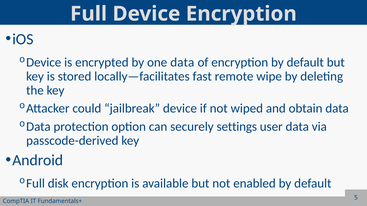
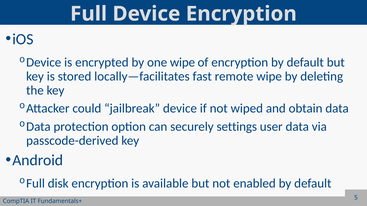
one data: data -> wipe
